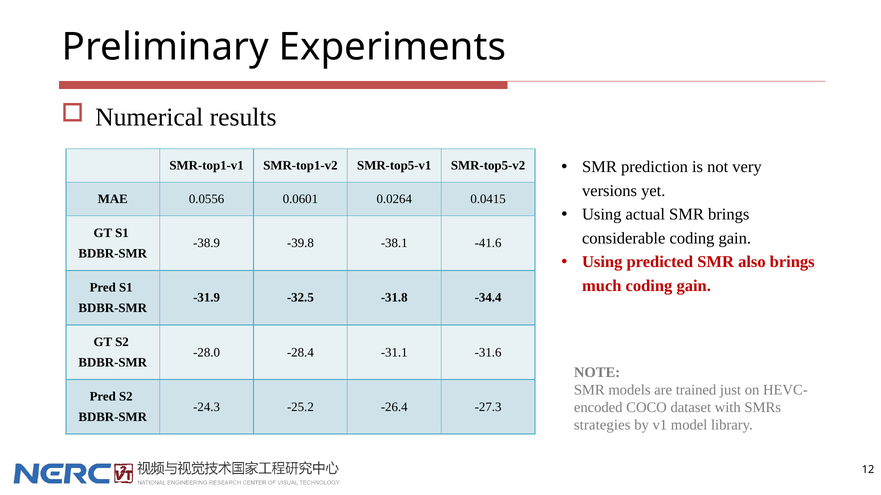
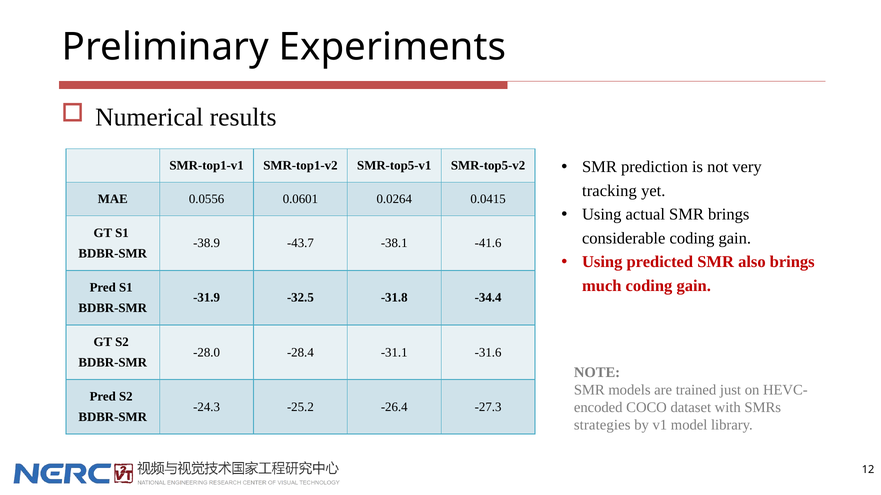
versions: versions -> tracking
-39.8: -39.8 -> -43.7
